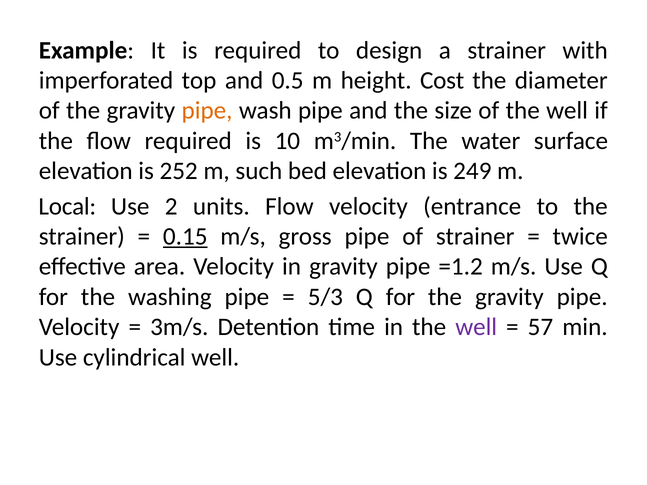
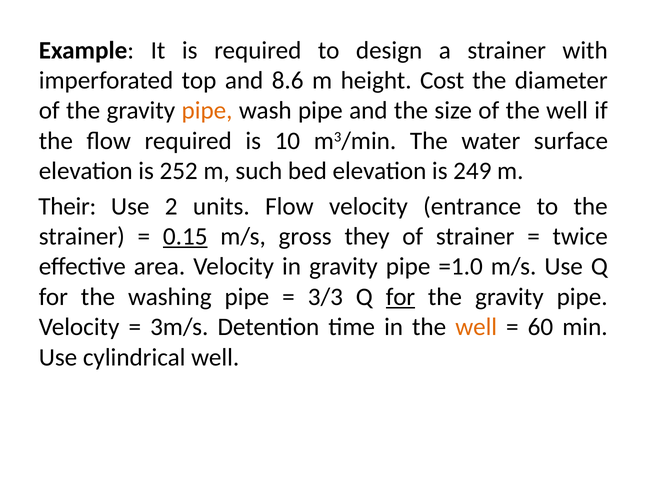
0.5: 0.5 -> 8.6
Local: Local -> Their
gross pipe: pipe -> they
=1.2: =1.2 -> =1.0
5/3: 5/3 -> 3/3
for at (400, 297) underline: none -> present
well at (476, 327) colour: purple -> orange
57: 57 -> 60
